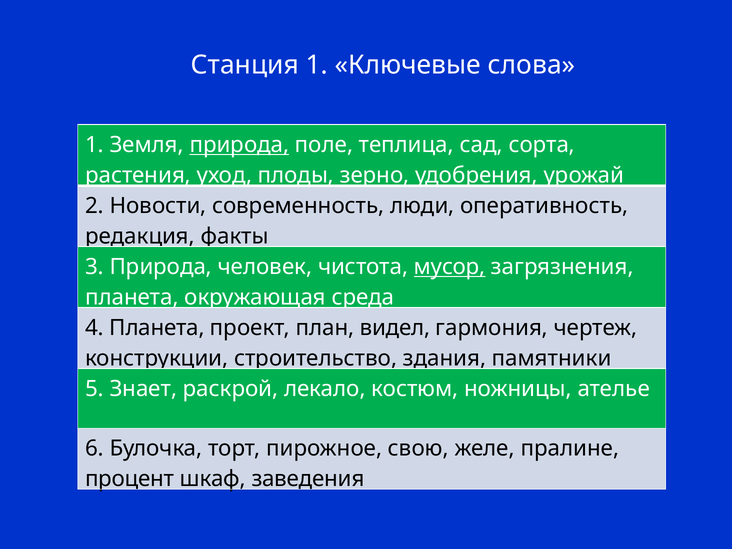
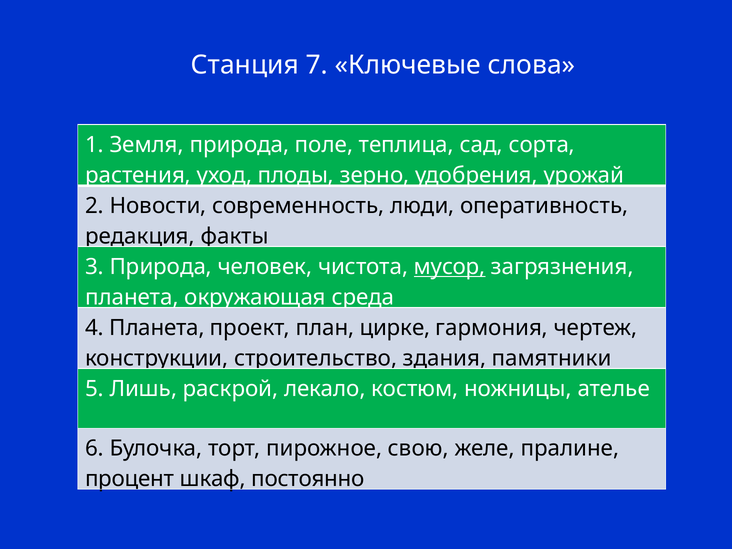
Станция 1: 1 -> 7
природа at (239, 145) underline: present -> none
видел: видел -> цирке
Знает: Знает -> Лишь
заведения: заведения -> постоянно
